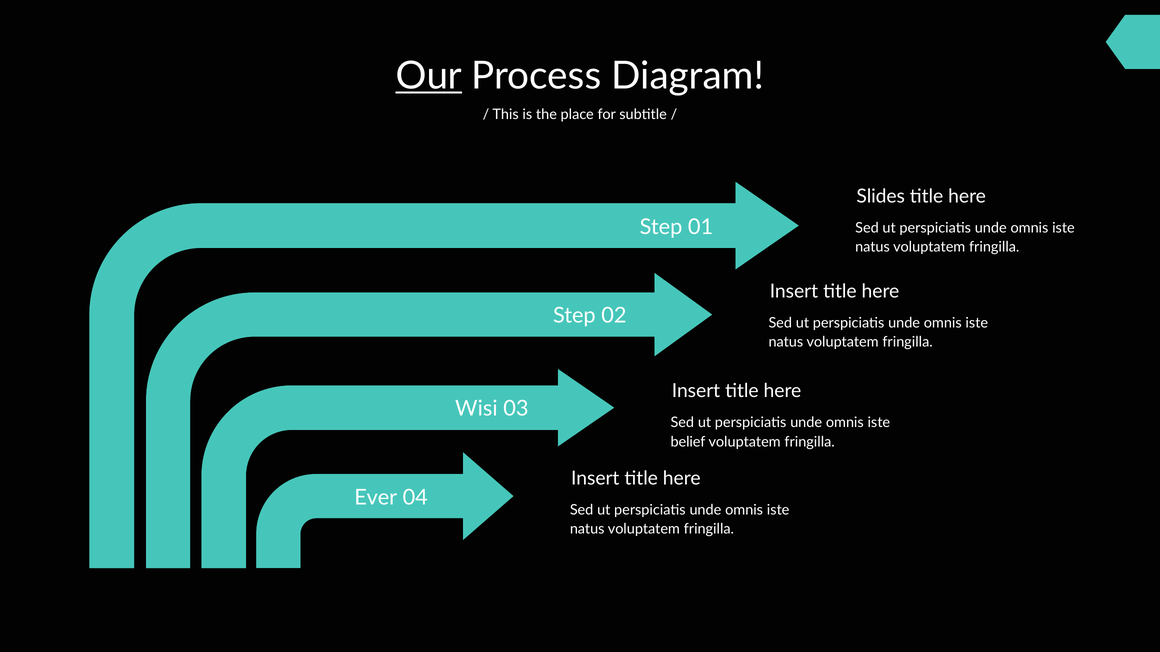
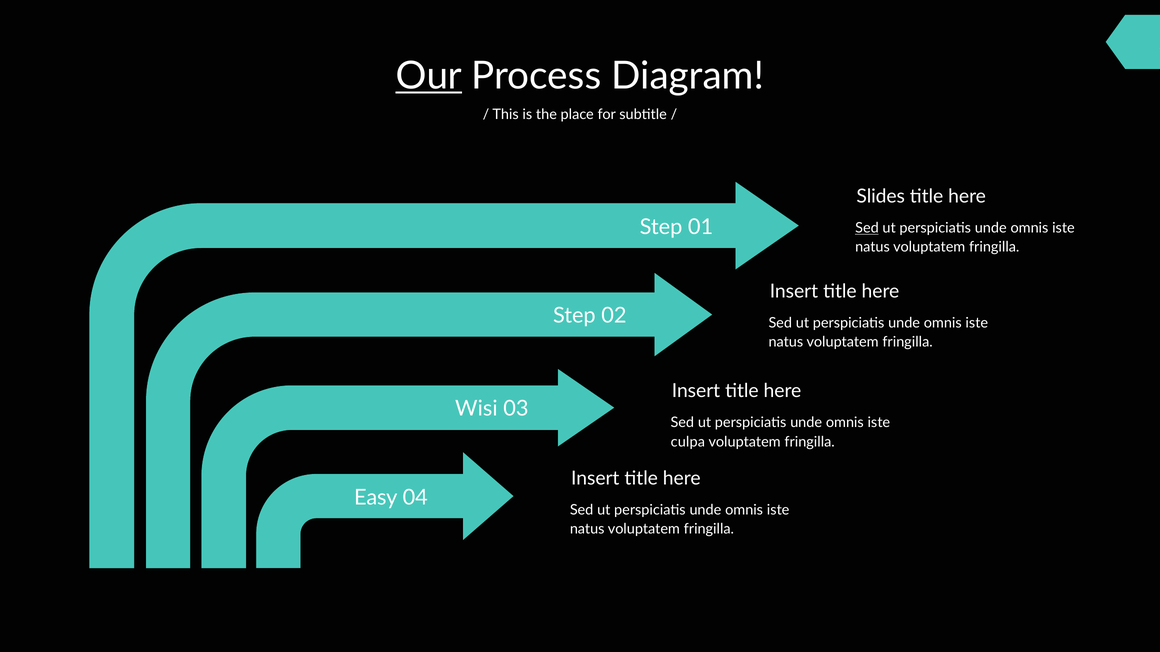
Sed at (867, 228) underline: none -> present
belief: belief -> culpa
Ever: Ever -> Easy
